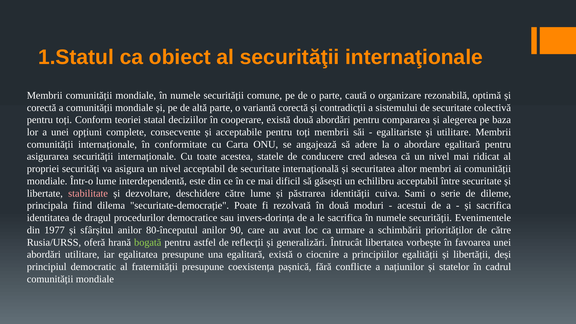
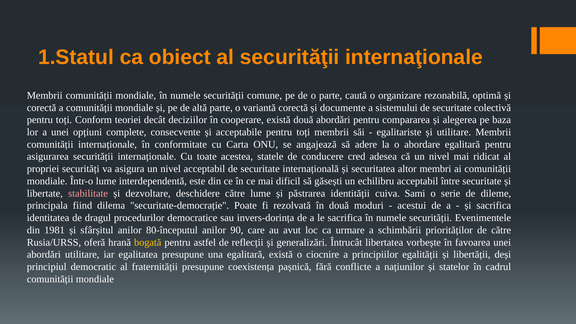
contradicții: contradicții -> documente
statal: statal -> decât
1977: 1977 -> 1981
bogată colour: light green -> yellow
